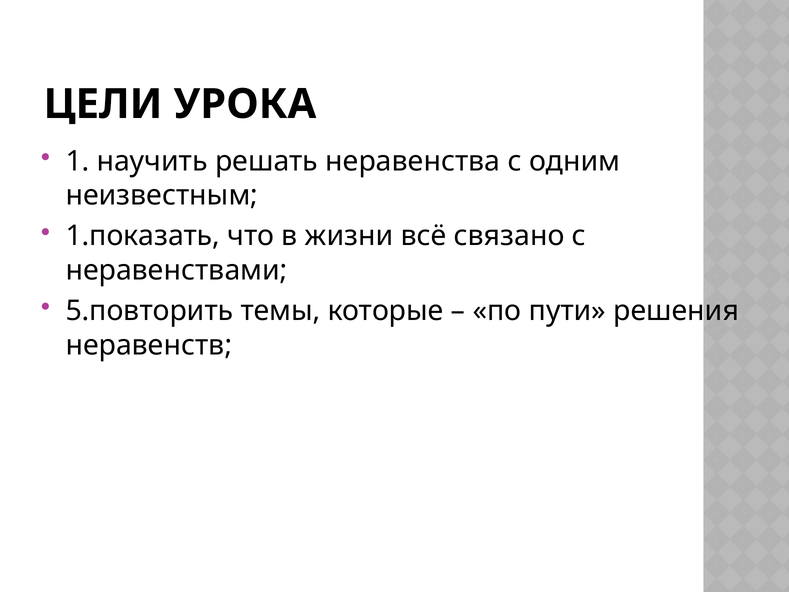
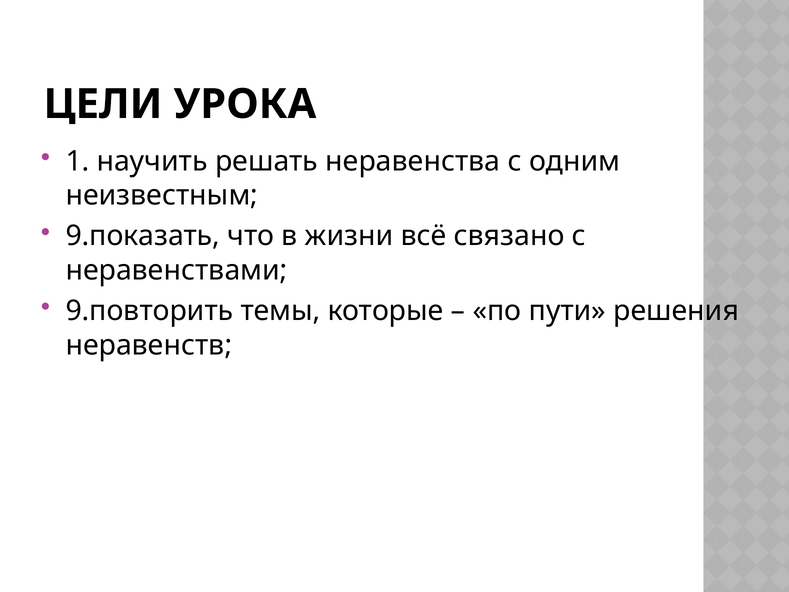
1.показать: 1.показать -> 9.показать
5.повторить: 5.повторить -> 9.повторить
